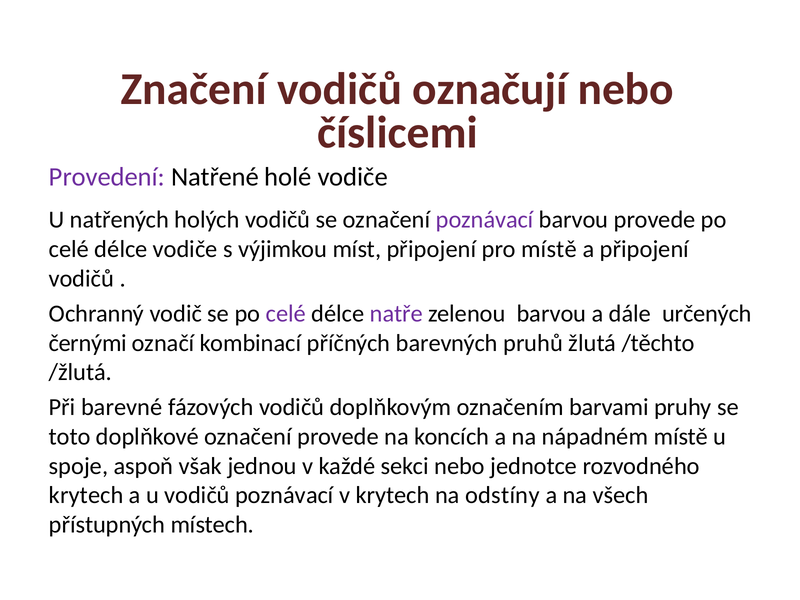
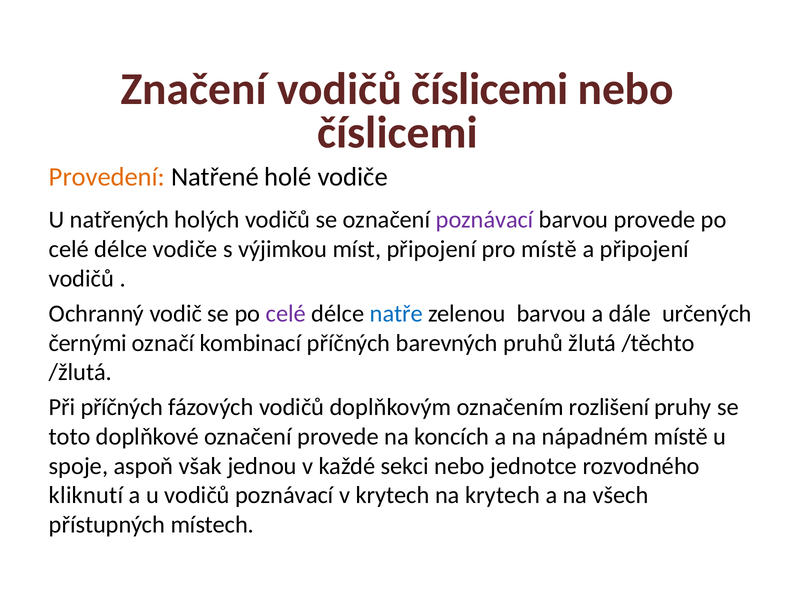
vodičů označují: označují -> číslicemi
Provedení colour: purple -> orange
natře colour: purple -> blue
Při barevné: barevné -> příčných
barvami: barvami -> rozlišení
krytech at (86, 495): krytech -> kliknutí
na odstíny: odstíny -> krytech
